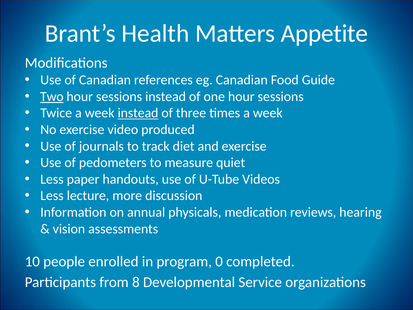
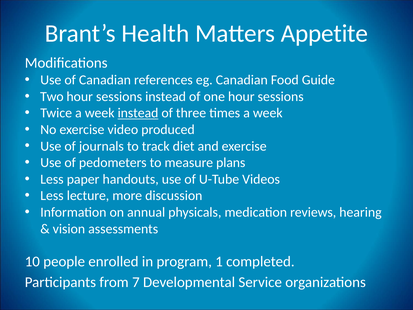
Two underline: present -> none
quiet: quiet -> plans
0: 0 -> 1
8: 8 -> 7
